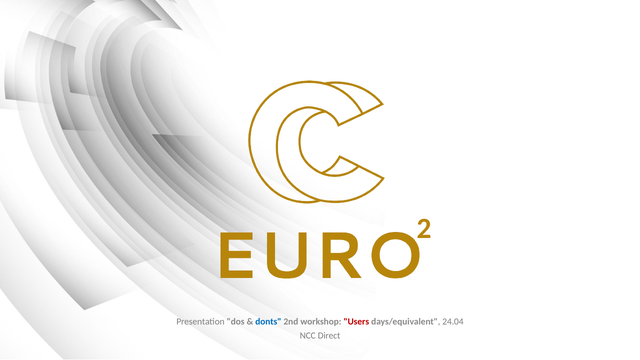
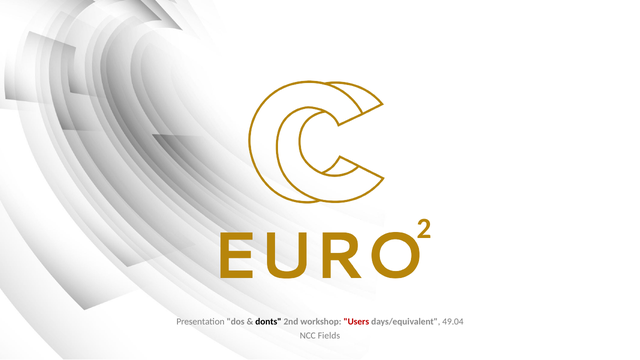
donts colour: blue -> black
24.04: 24.04 -> 49.04
Direct: Direct -> Fields
